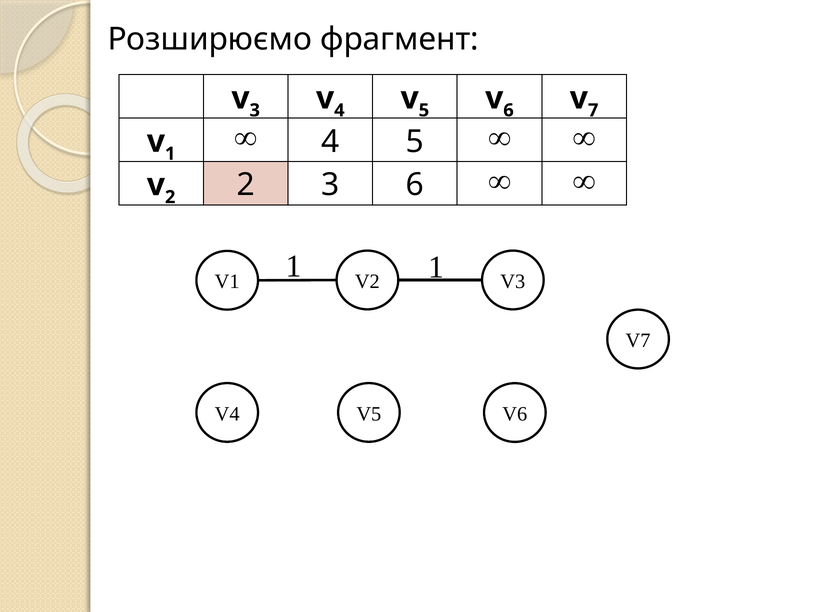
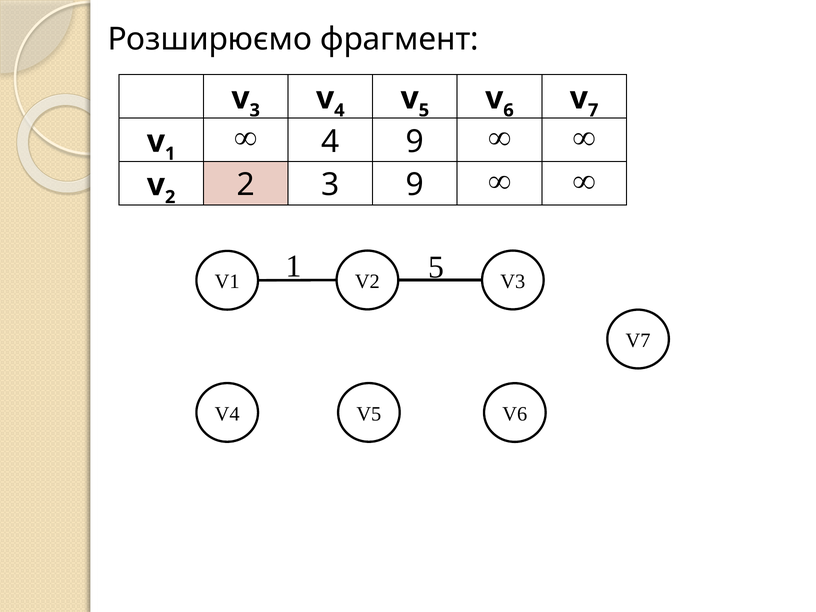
4 5: 5 -> 9
3 6: 6 -> 9
1 1: 1 -> 5
